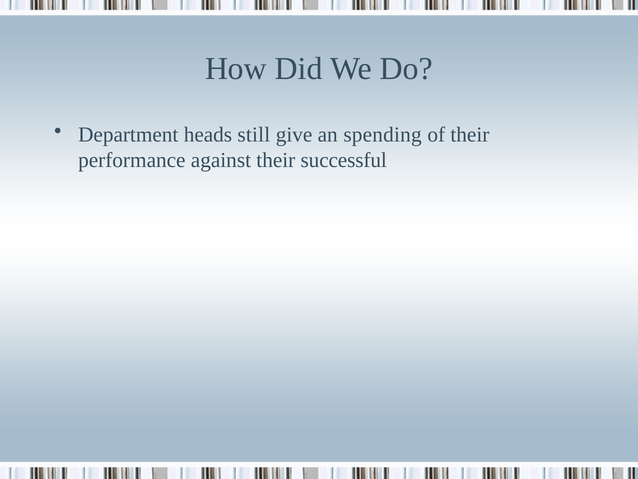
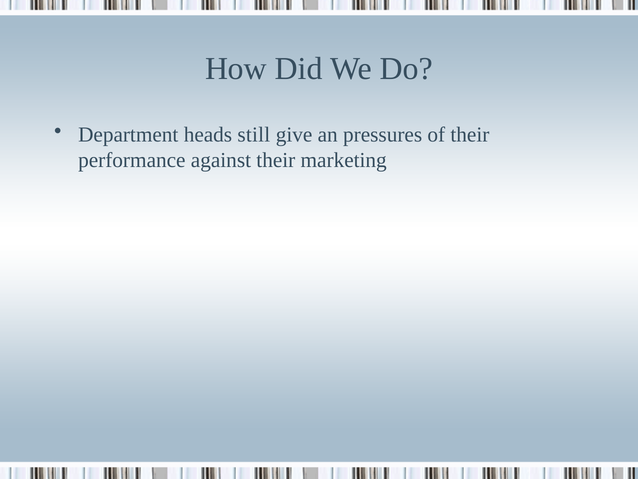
spending: spending -> pressures
successful: successful -> marketing
